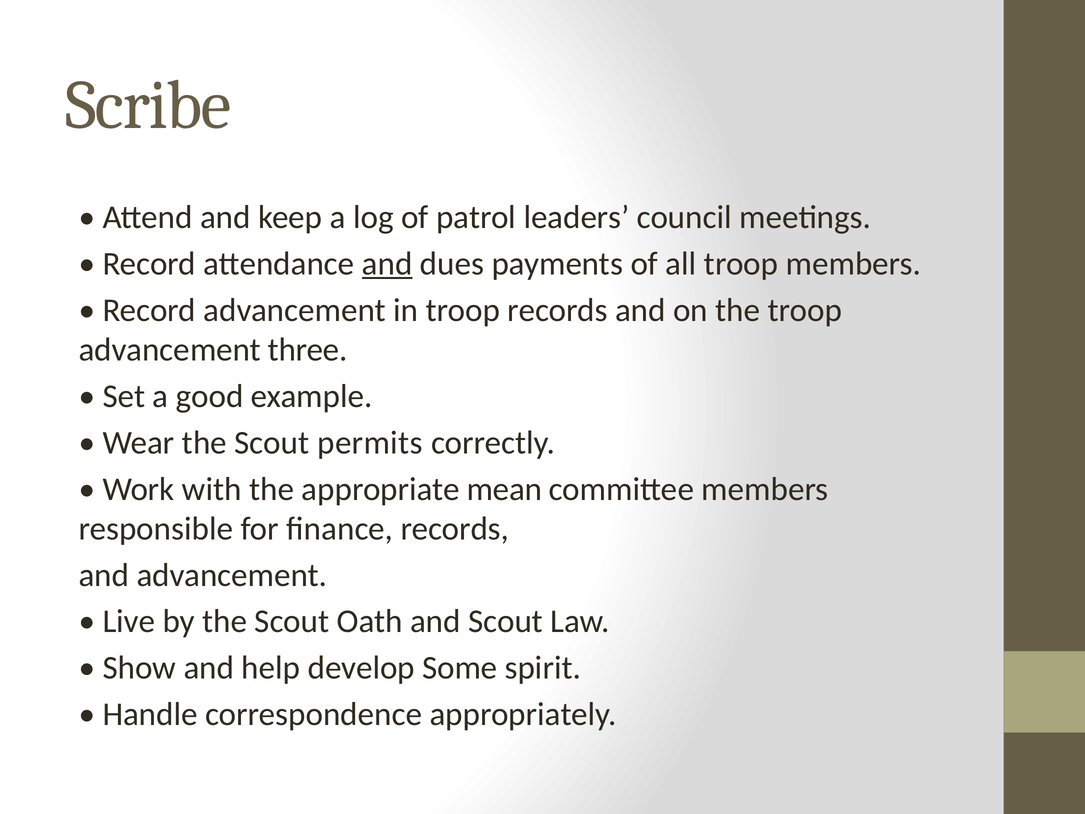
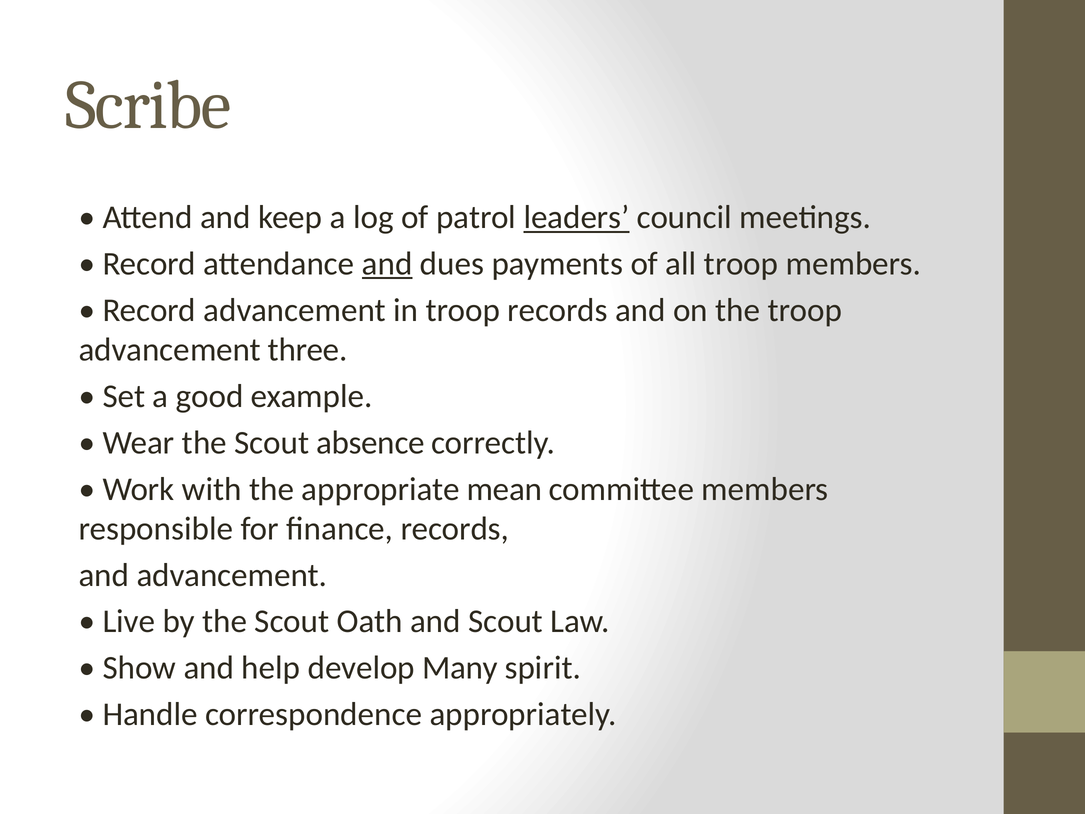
leaders underline: none -> present
permits: permits -> absence
Some: Some -> Many
